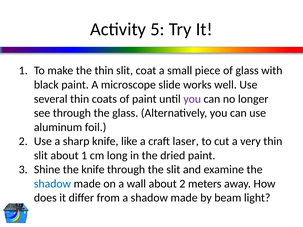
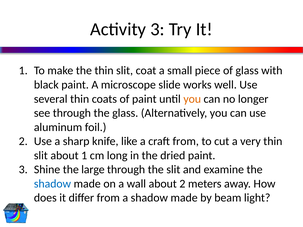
Activity 5: 5 -> 3
you at (192, 99) colour: purple -> orange
craft laser: laser -> from
the knife: knife -> large
